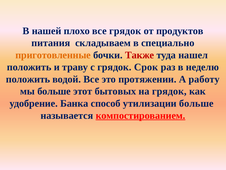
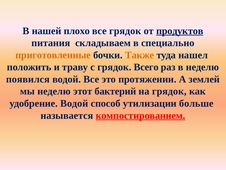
продуктов underline: none -> present
Также colour: red -> orange
Срок: Срок -> Всего
положить at (28, 79): положить -> появился
работу: работу -> землей
мы больше: больше -> неделю
бытовых: бытовых -> бактерий
удобрение Банка: Банка -> Водой
